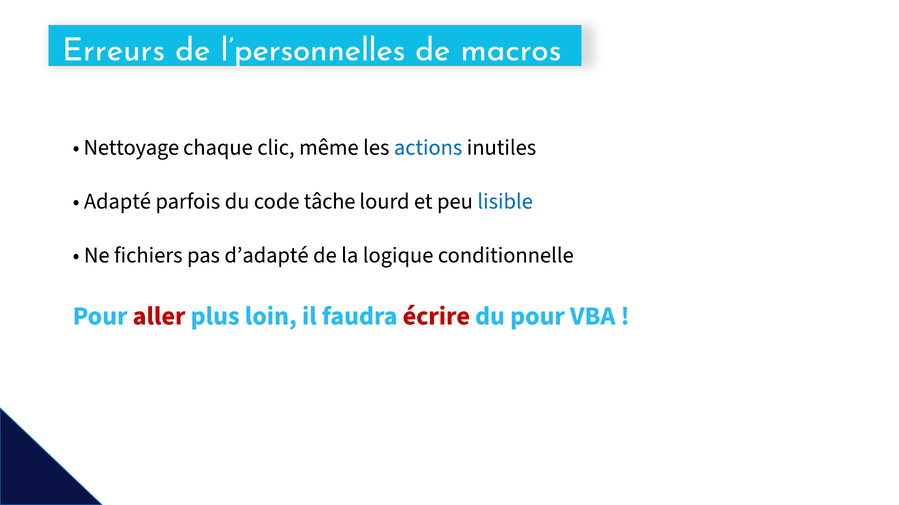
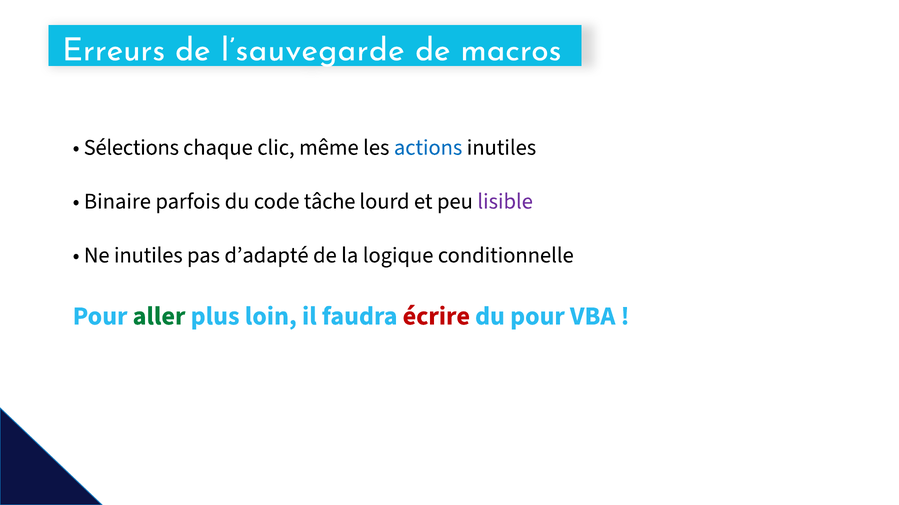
l’personnelles: l’personnelles -> l’sauvegarde
Nettoyage: Nettoyage -> Sélections
Adapté: Adapté -> Binaire
lisible colour: blue -> purple
Ne fichiers: fichiers -> inutiles
aller colour: red -> green
